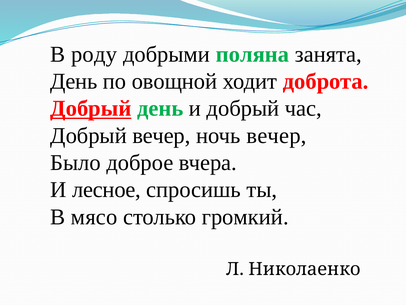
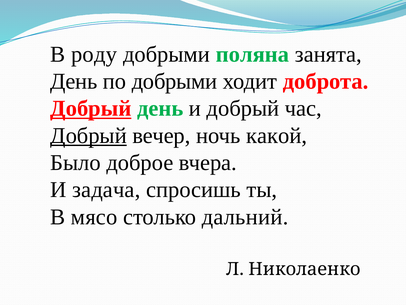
по овощной: овощной -> добрыми
Добрый at (89, 135) underline: none -> present
ночь вечер: вечер -> какой
лесное: лесное -> задача
громкий: громкий -> дальний
